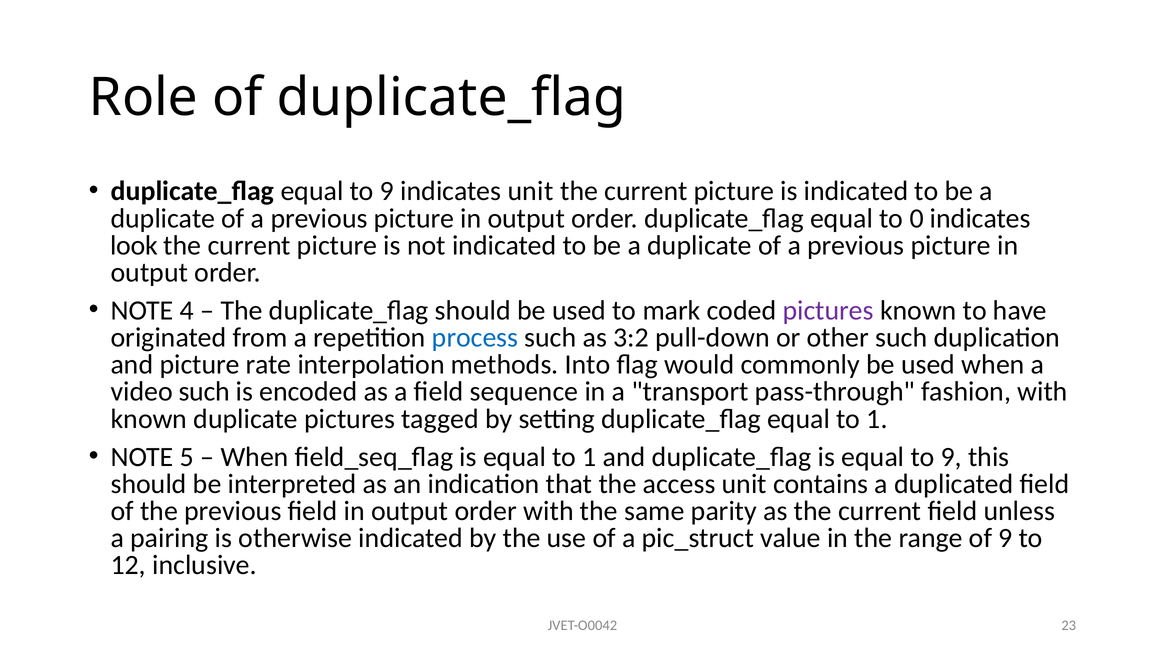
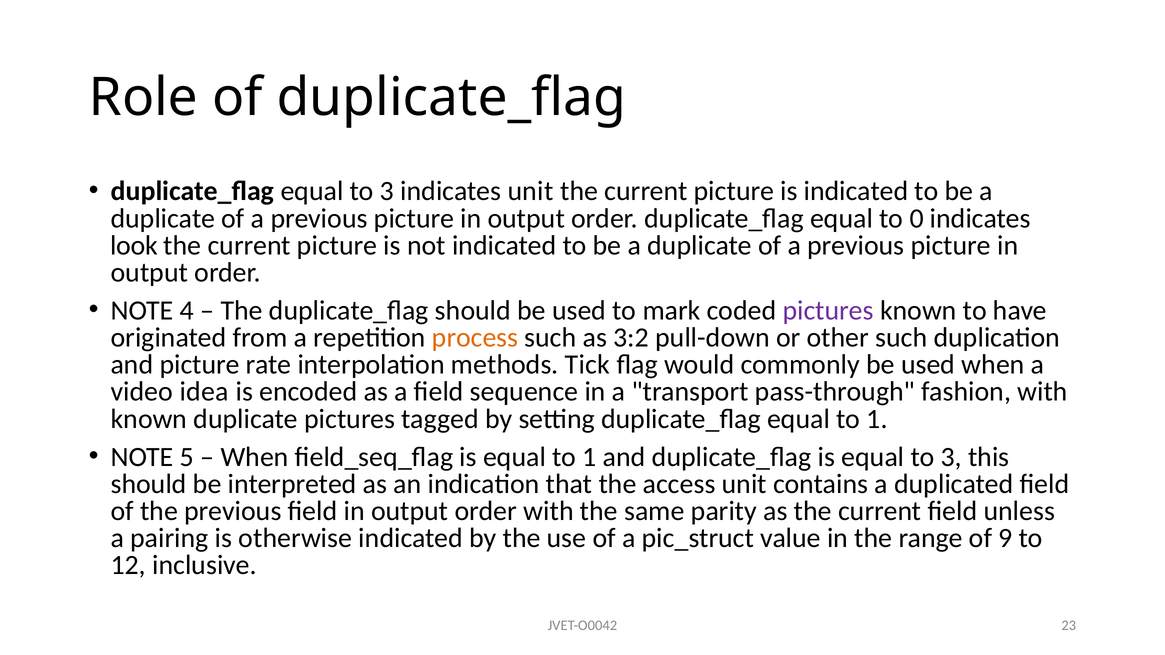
duplicate_flag equal to 9: 9 -> 3
process colour: blue -> orange
Into: Into -> Tick
video such: such -> idea
is equal to 9: 9 -> 3
